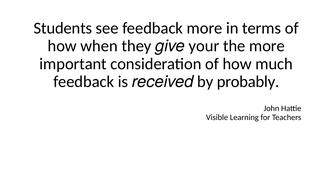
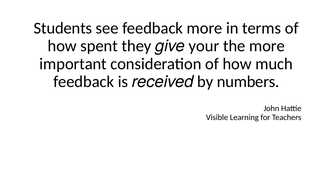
when: when -> spent
probably: probably -> numbers
